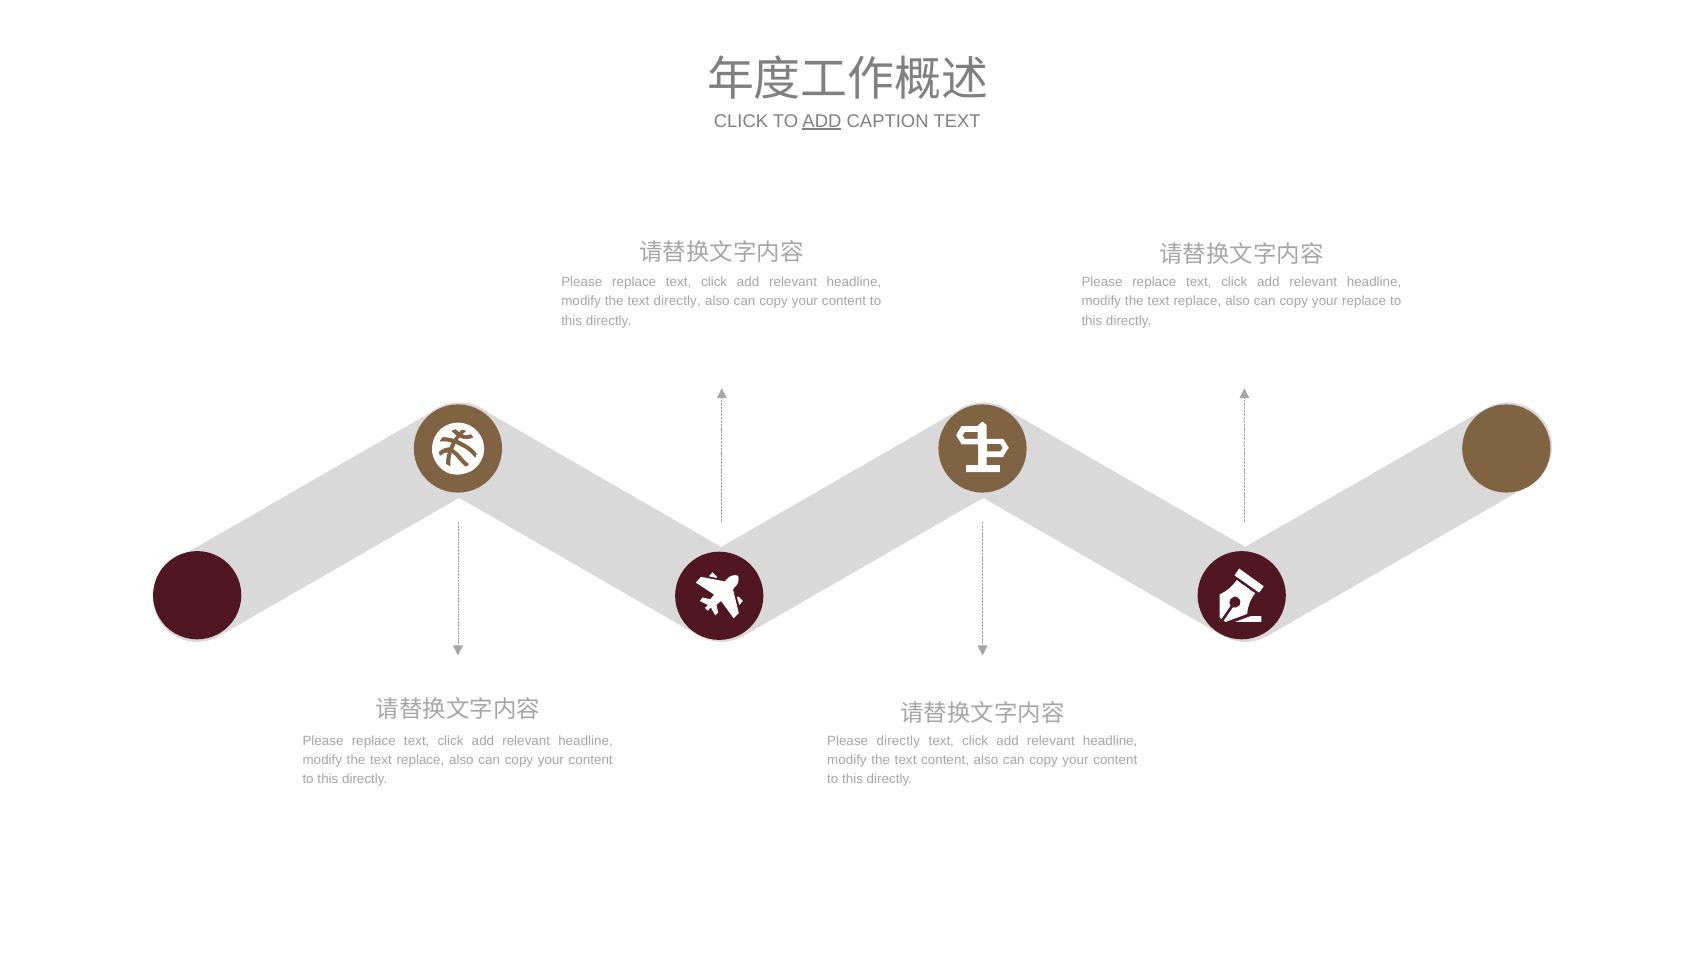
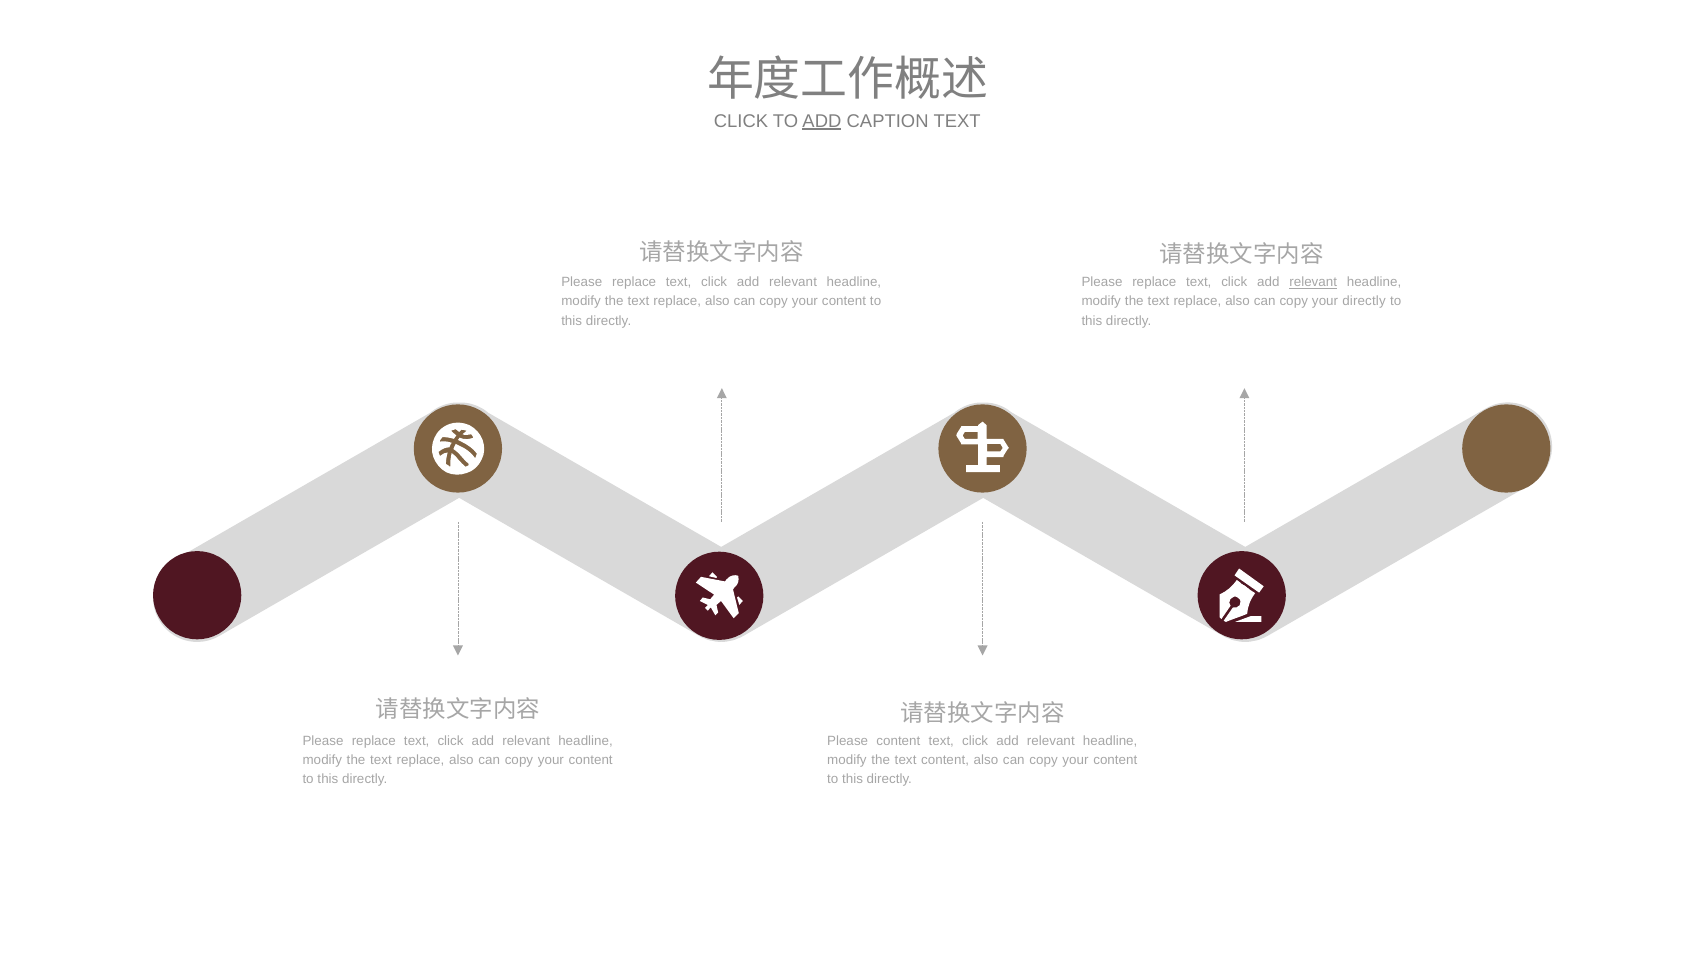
relevant at (1313, 282) underline: none -> present
directly at (677, 301): directly -> replace
your replace: replace -> directly
Please directly: directly -> content
